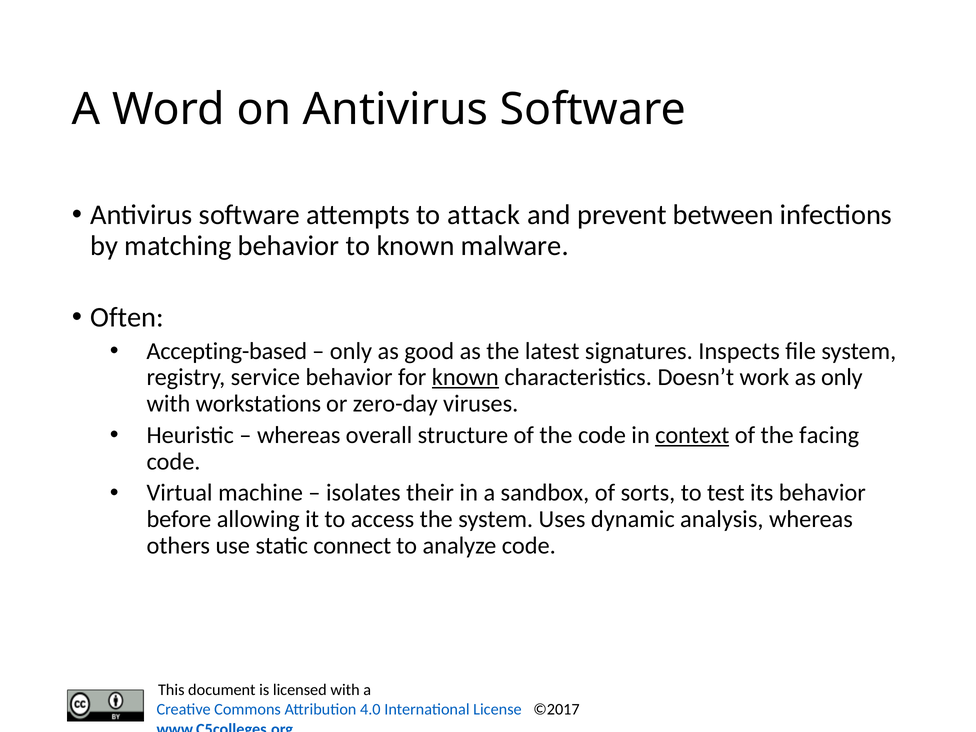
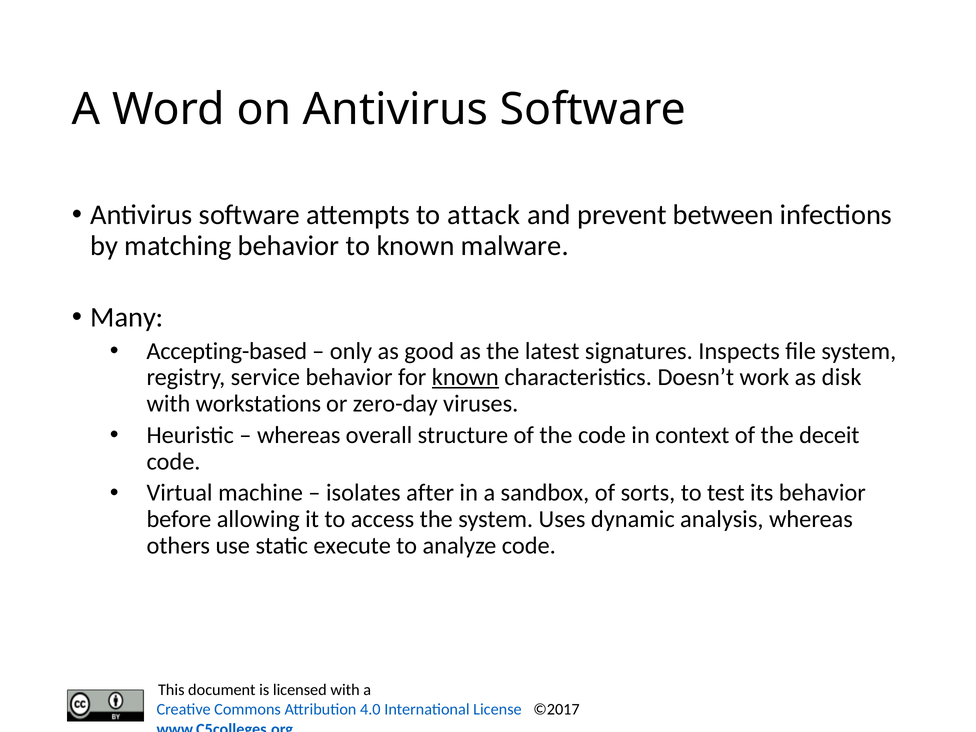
Often: Often -> Many
as only: only -> disk
context underline: present -> none
facing: facing -> deceit
their: their -> after
connect: connect -> execute
